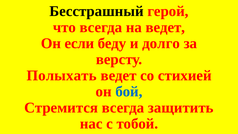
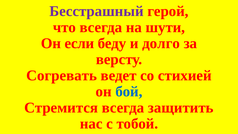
Бесстрашный colour: black -> purple
на ведет: ведет -> шути
Полыхать: Полыхать -> Согревать
